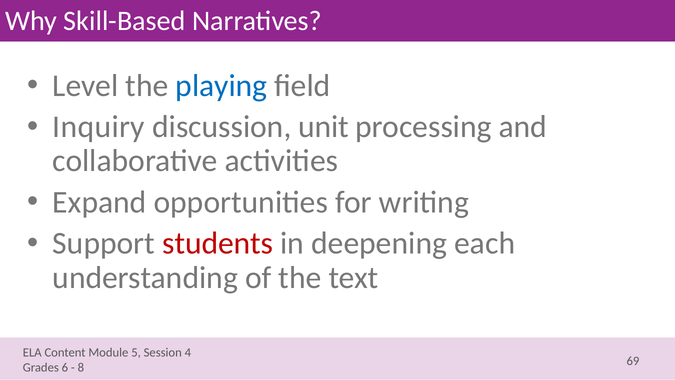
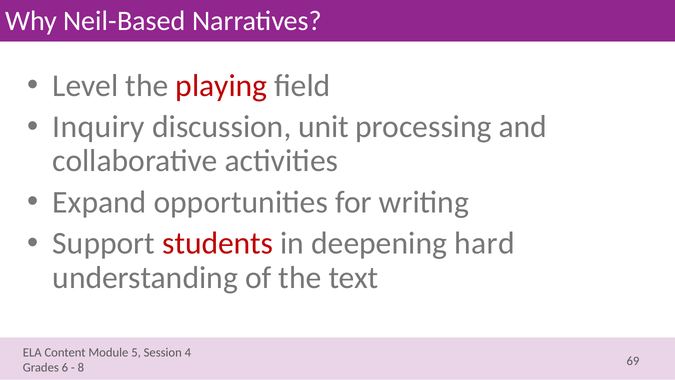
Skill-Based: Skill-Based -> Neil-Based
playing colour: blue -> red
each: each -> hard
